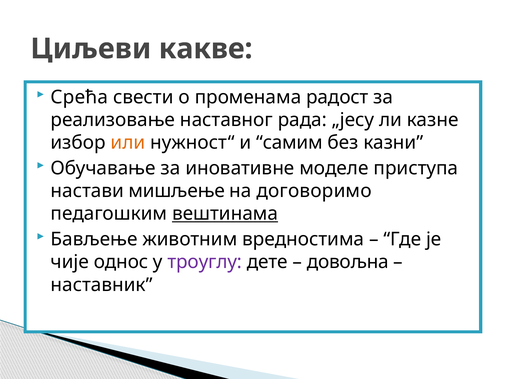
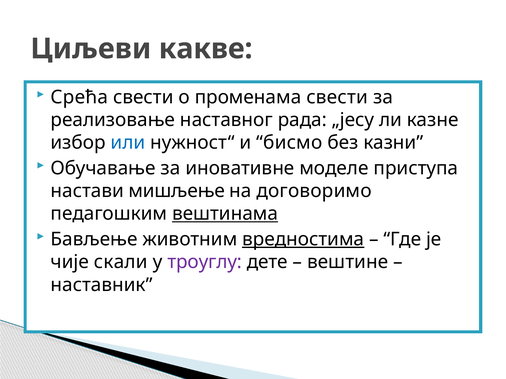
променама радост: радост -> свести
или colour: orange -> blue
самим: самим -> бисмо
вредностима underline: none -> present
однос: однос -> скали
довољна: довољна -> вештине
